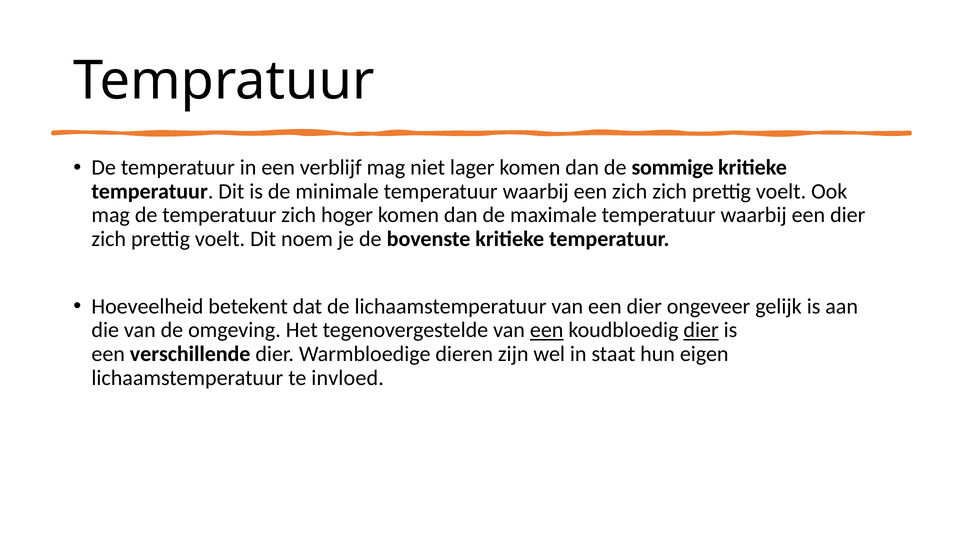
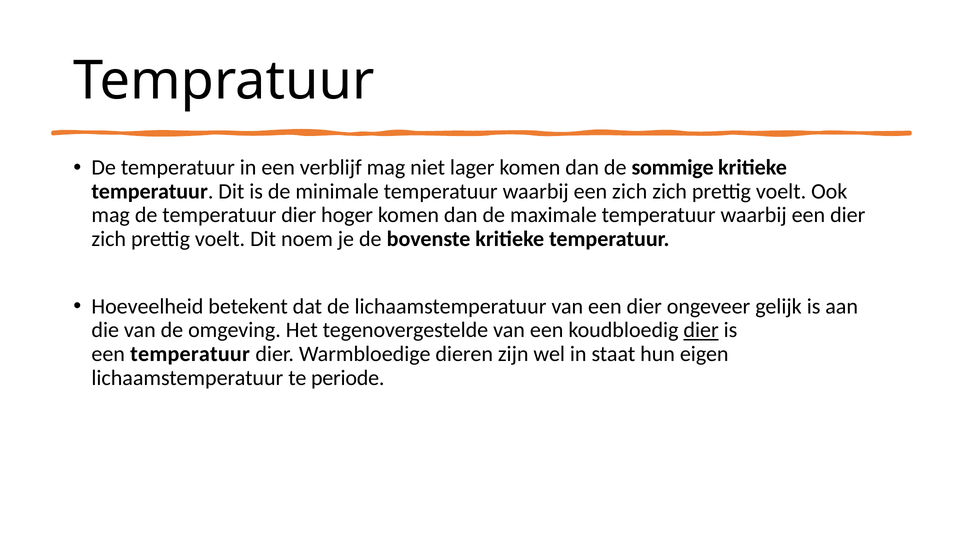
de temperatuur zich: zich -> dier
een at (547, 331) underline: present -> none
een verschillende: verschillende -> temperatuur
invloed: invloed -> periode
